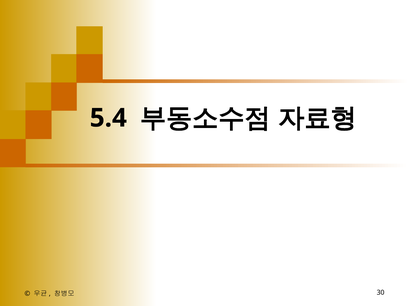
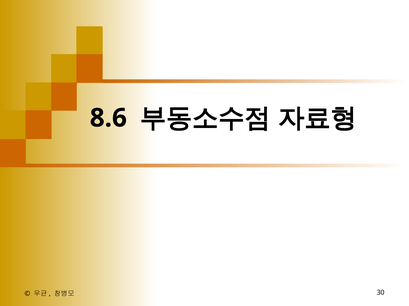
5.4: 5.4 -> 8.6
